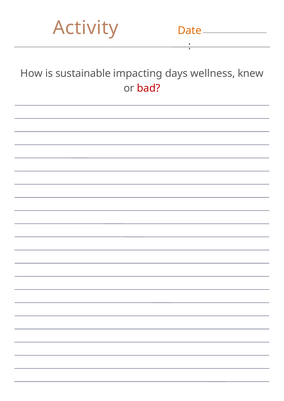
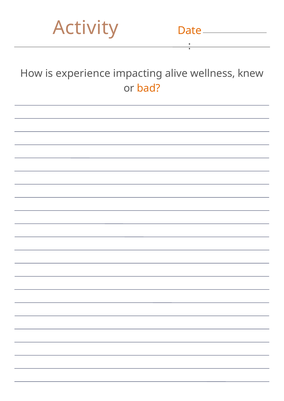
sustainable: sustainable -> experience
days: days -> alive
bad colour: red -> orange
